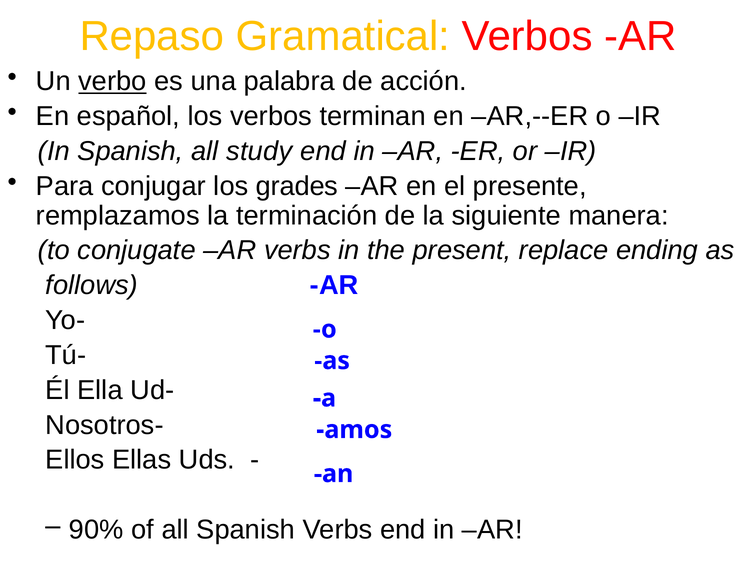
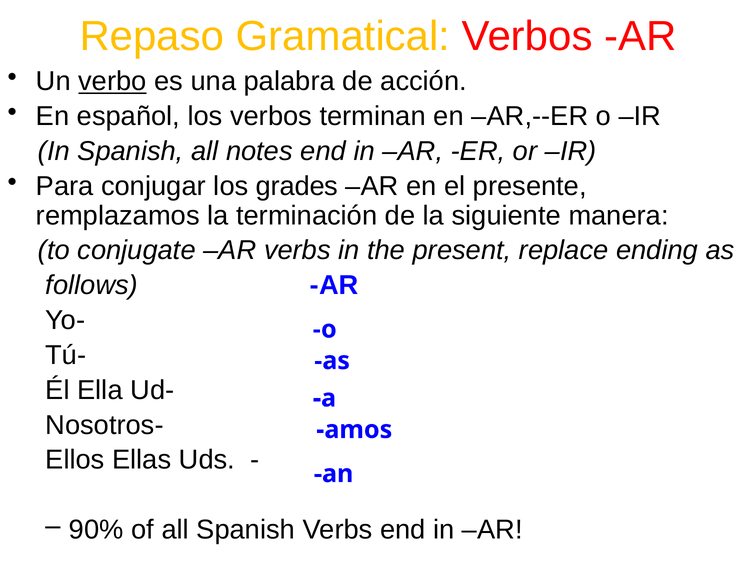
study: study -> notes
